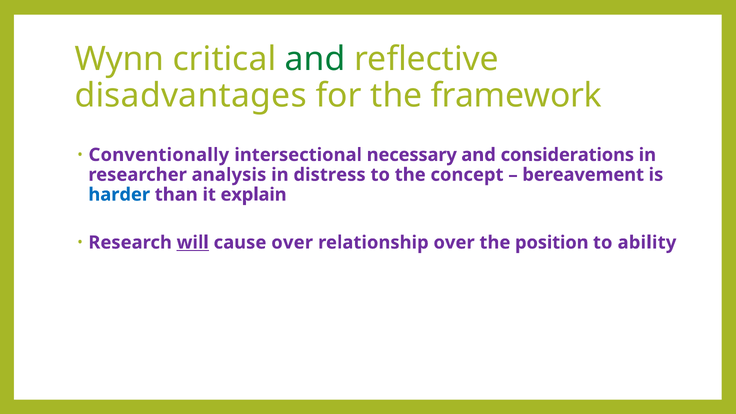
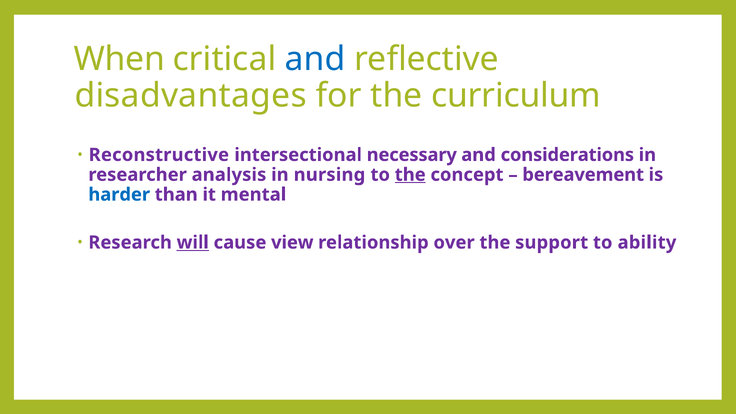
Wynn: Wynn -> When
and at (315, 59) colour: green -> blue
framework: framework -> curriculum
Conventionally: Conventionally -> Reconstructive
distress: distress -> nursing
the at (410, 175) underline: none -> present
explain: explain -> mental
cause over: over -> view
position: position -> support
